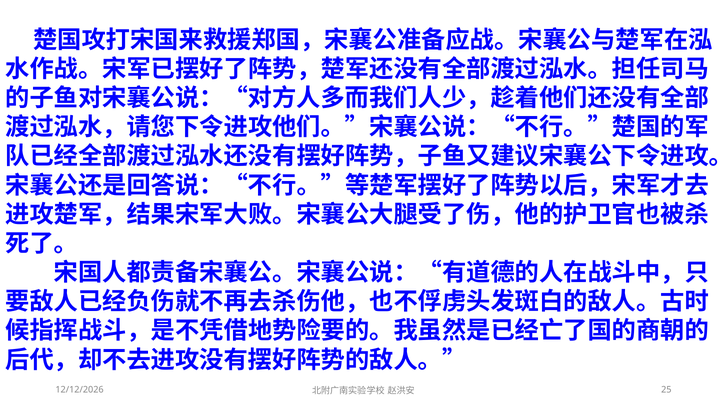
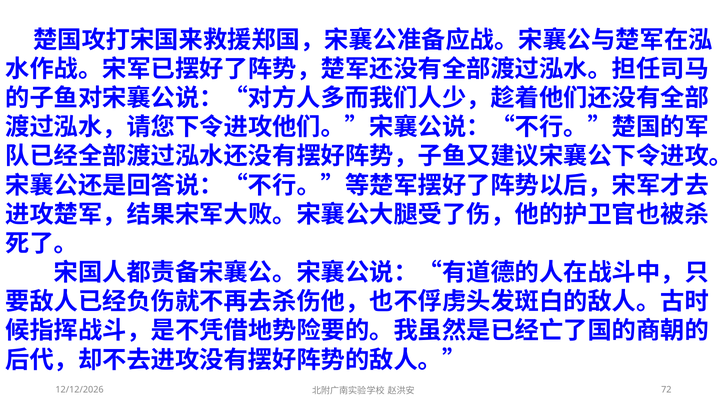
25: 25 -> 72
